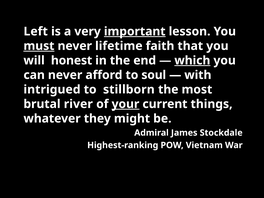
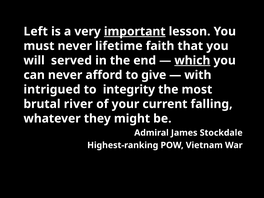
must underline: present -> none
honest: honest -> served
soul: soul -> give
stillborn: stillborn -> integrity
your underline: present -> none
things: things -> falling
